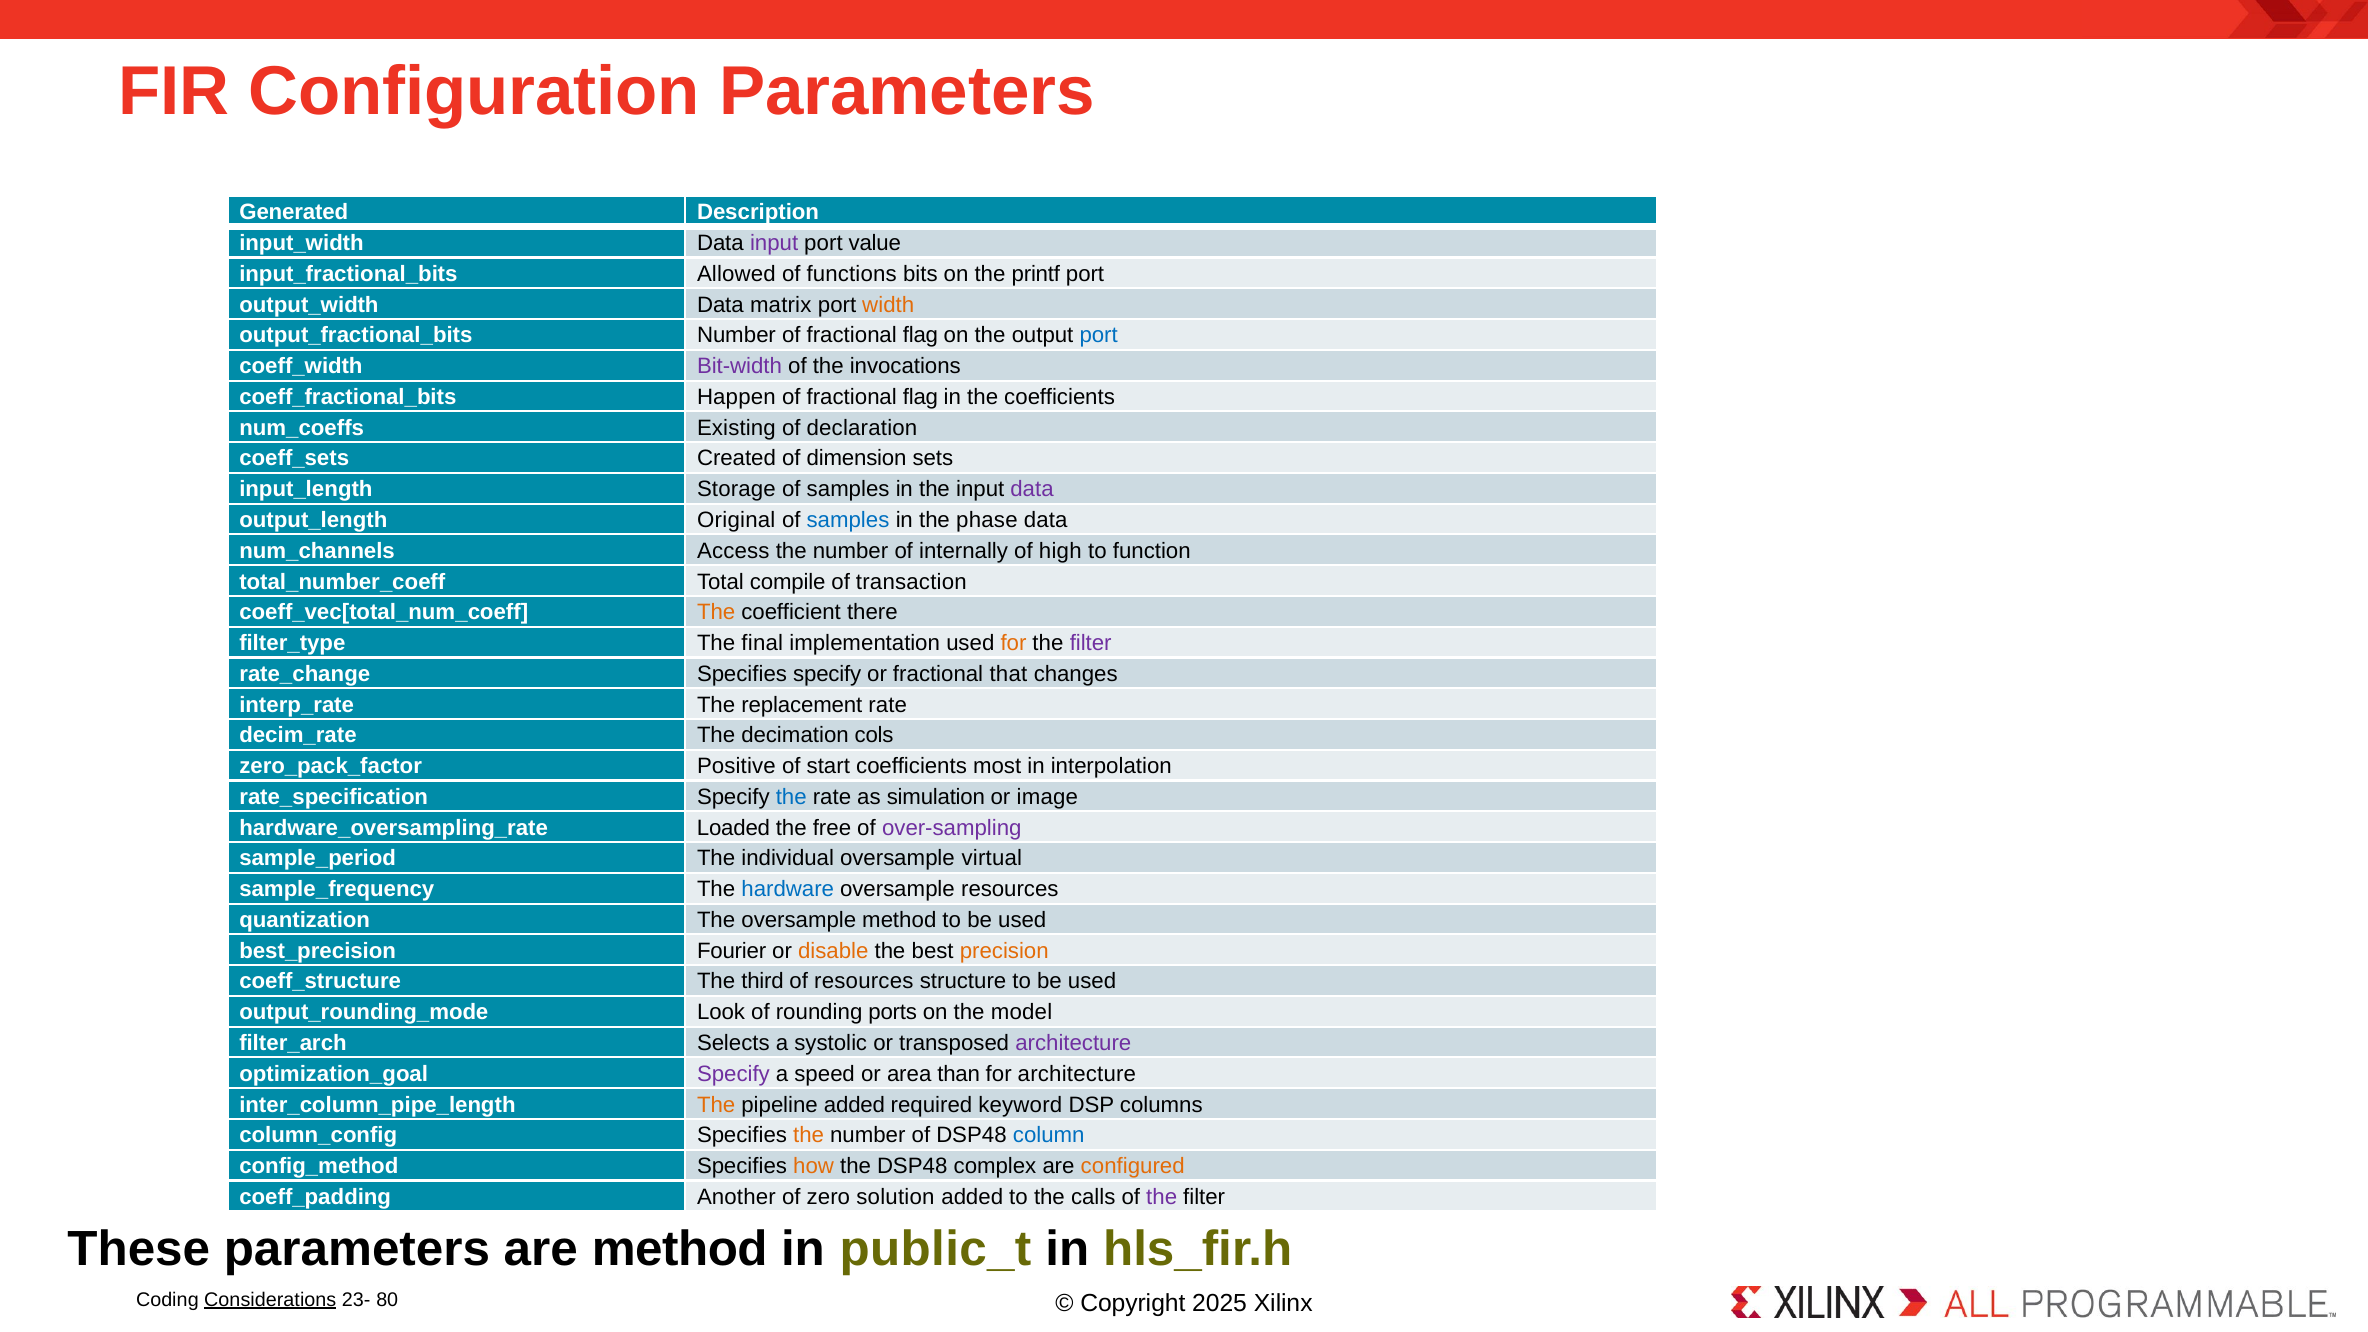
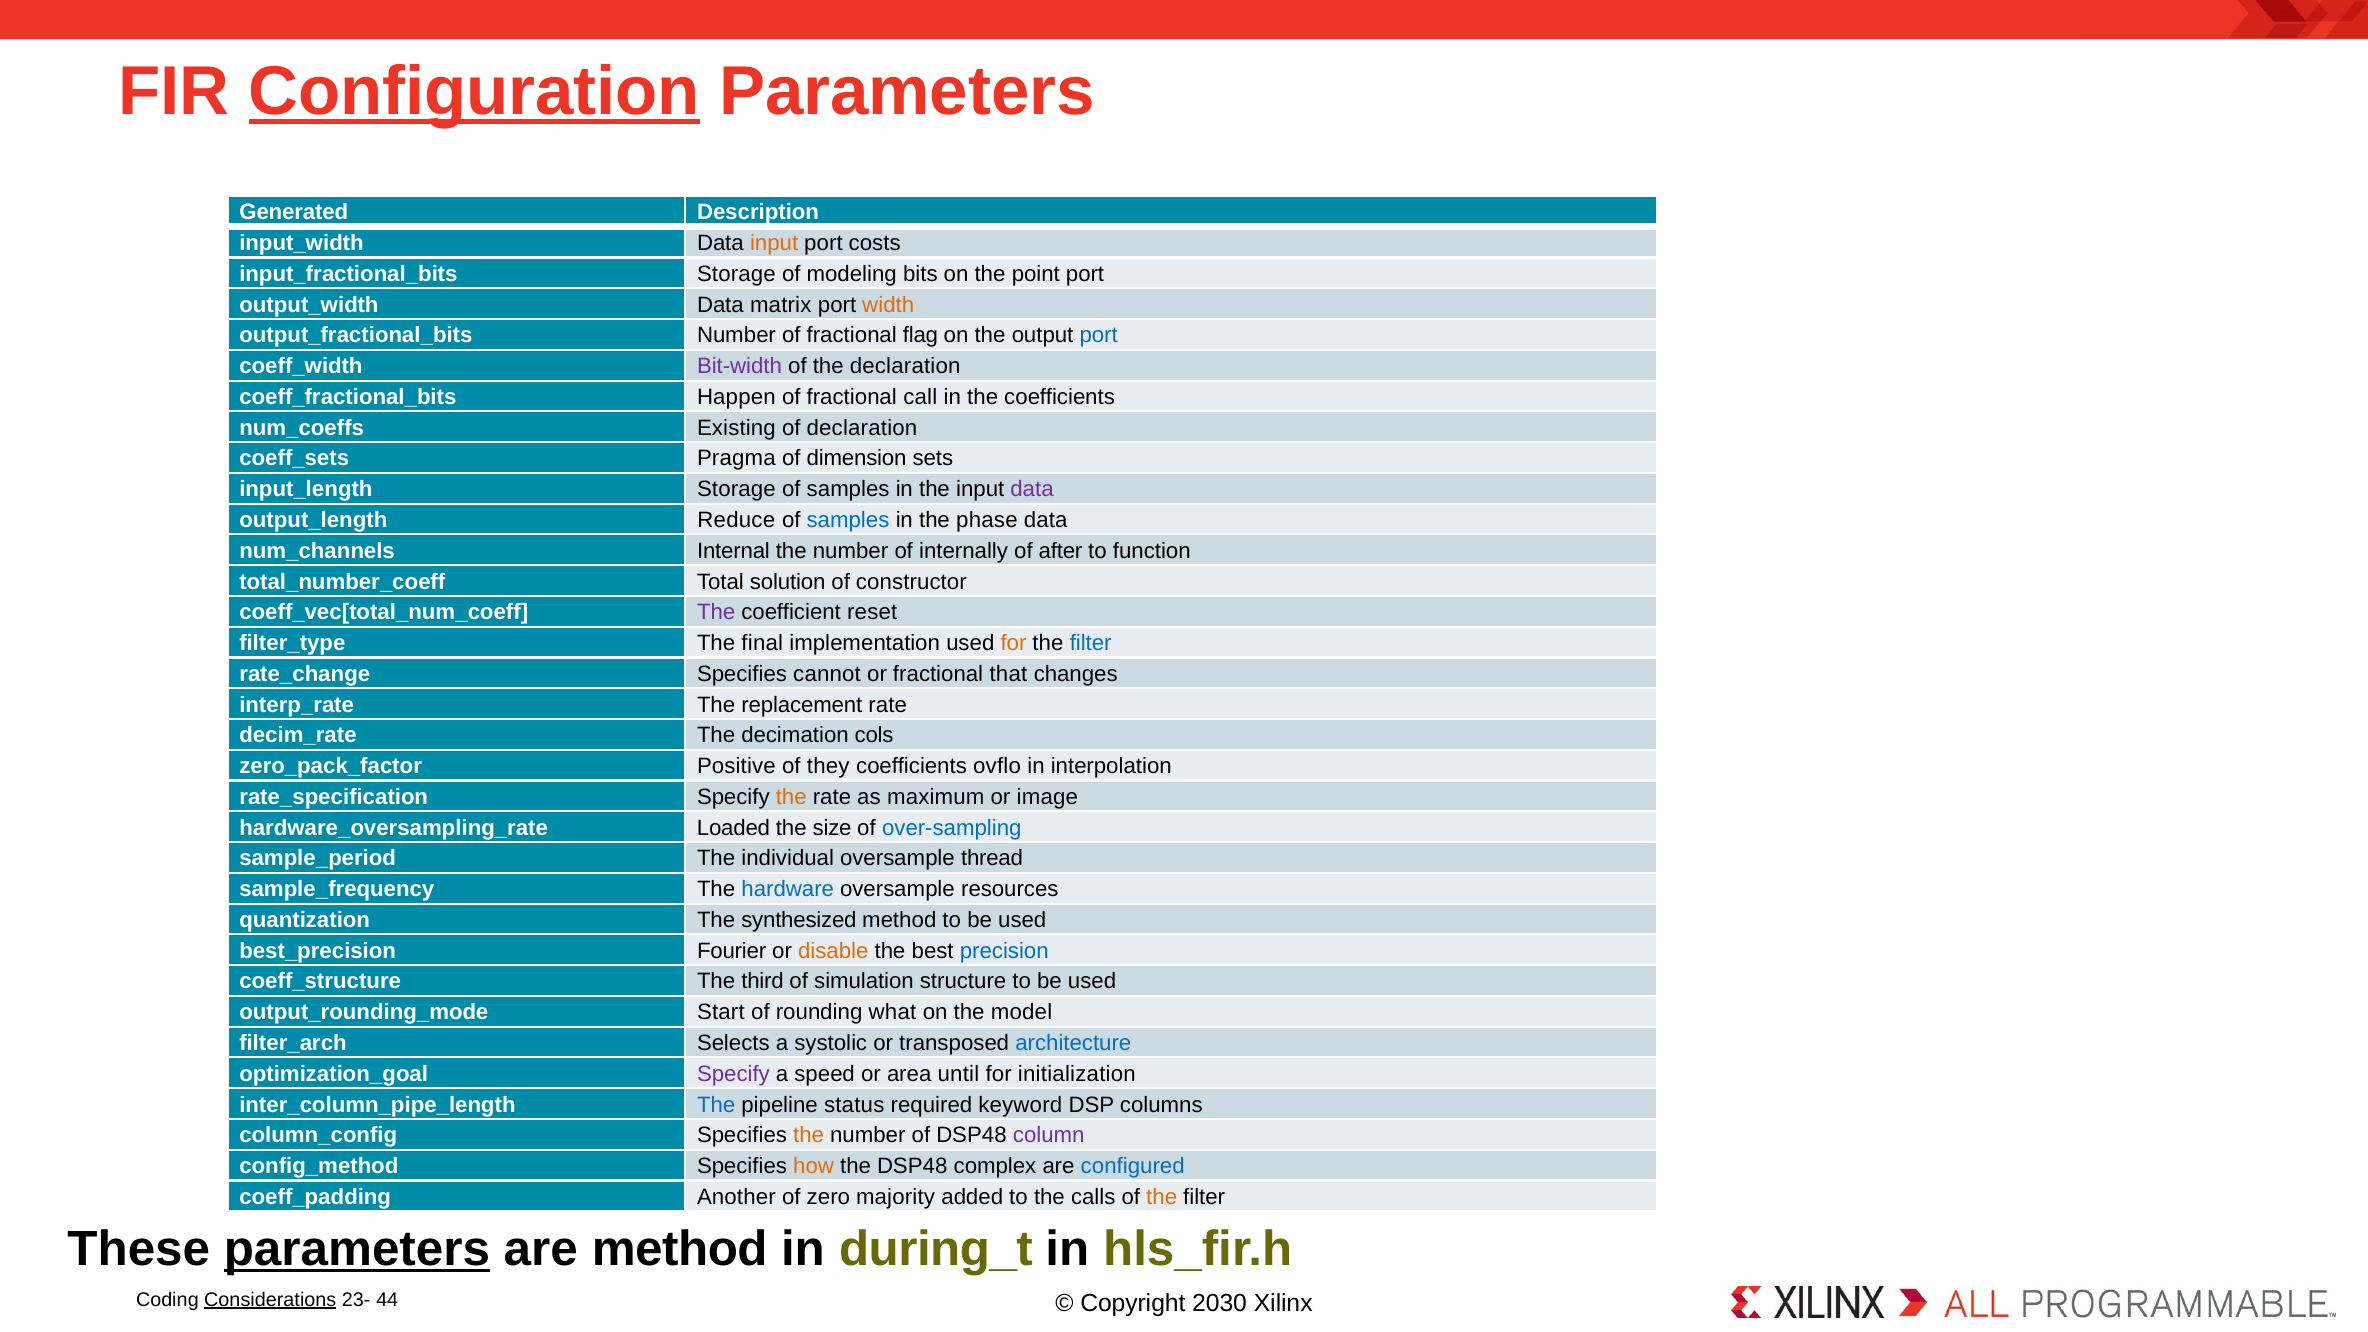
Configuration underline: none -> present
input at (774, 243) colour: purple -> orange
value: value -> costs
Allowed at (736, 274): Allowed -> Storage
functions: functions -> modeling
printf: printf -> point
the invocations: invocations -> declaration
flag at (920, 397): flag -> call
Created: Created -> Pragma
Original: Original -> Reduce
Access: Access -> Internal
high: high -> after
compile: compile -> solution
transaction: transaction -> constructor
The at (716, 613) colour: orange -> purple
there: there -> reset
filter at (1091, 643) colour: purple -> blue
Specifies specify: specify -> cannot
start: start -> they
most: most -> ovflo
the at (791, 797) colour: blue -> orange
simulation: simulation -> maximum
free: free -> size
over-sampling colour: purple -> blue
virtual: virtual -> thread
The oversample: oversample -> synthesized
precision colour: orange -> blue
of resources: resources -> simulation
Look: Look -> Start
ports: ports -> what
architecture at (1073, 1043) colour: purple -> blue
than: than -> until
for architecture: architecture -> initialization
The at (716, 1105) colour: orange -> blue
pipeline added: added -> status
column colour: blue -> purple
configured colour: orange -> blue
solution: solution -> majority
the at (1162, 1197) colour: purple -> orange
parameters at (357, 1249) underline: none -> present
public_t: public_t -> during_t
80: 80 -> 44
2025: 2025 -> 2030
